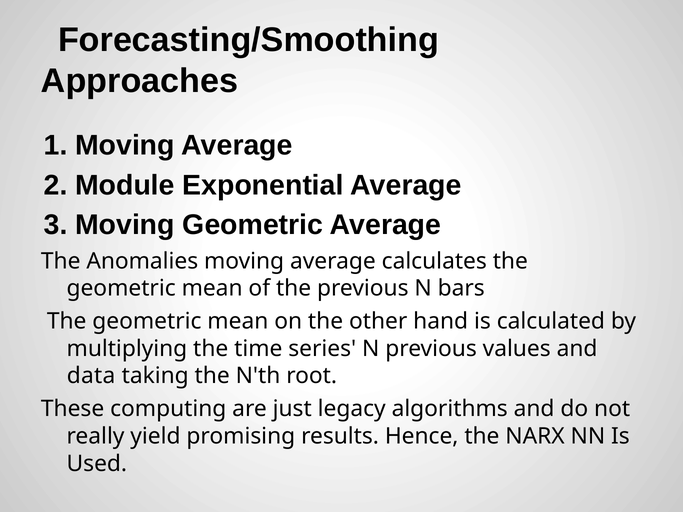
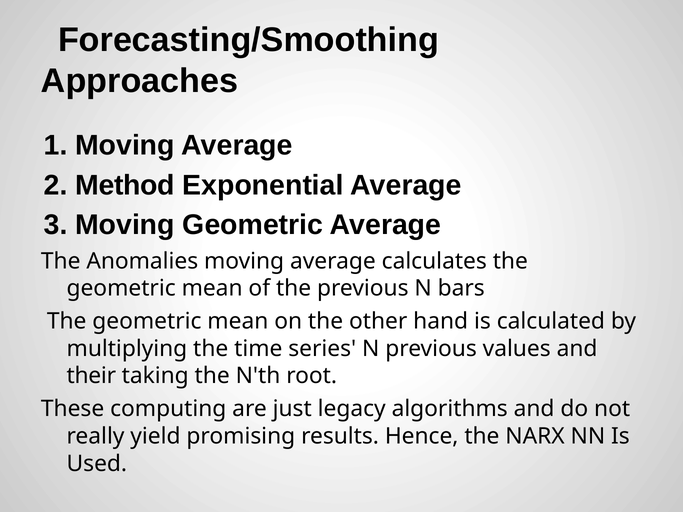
Module: Module -> Method
data: data -> their
